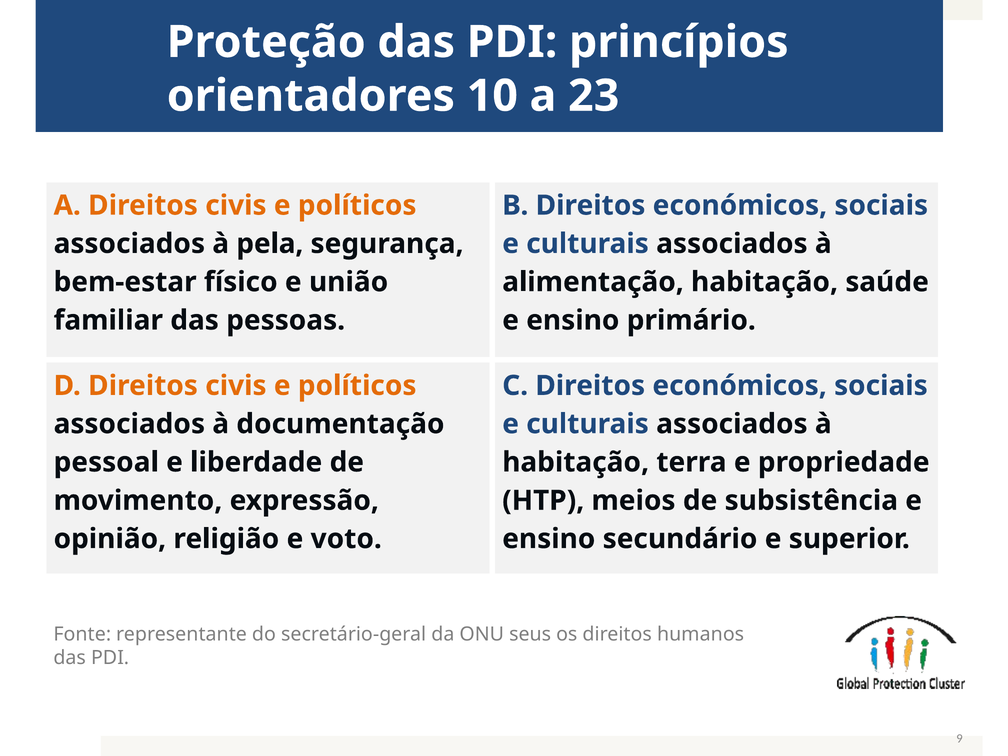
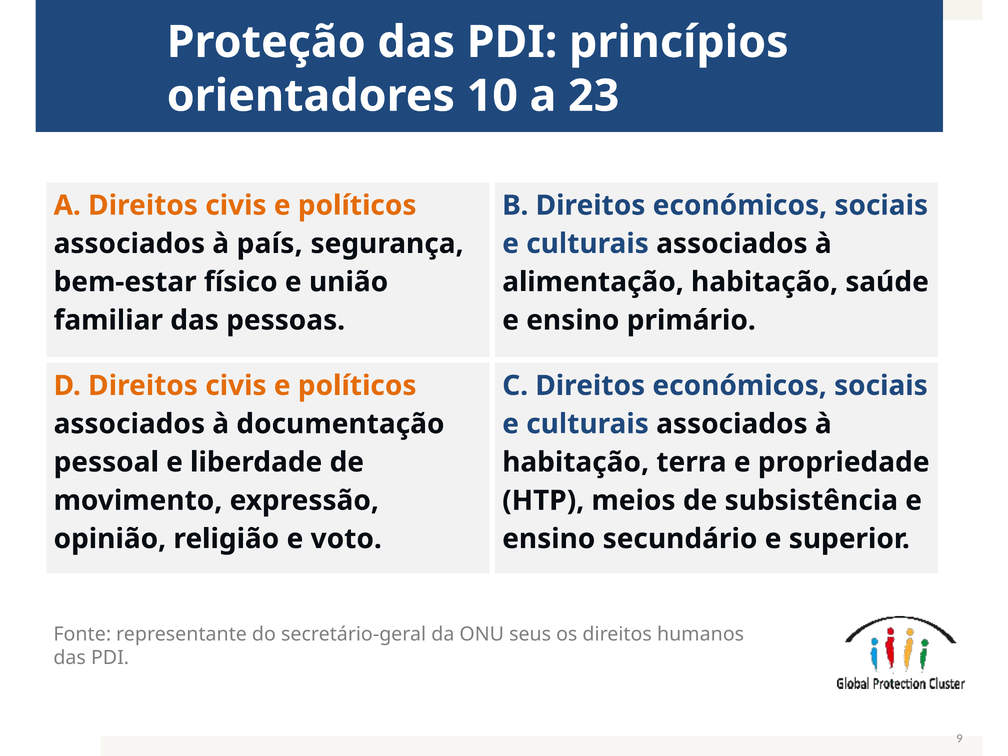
pela: pela -> país
